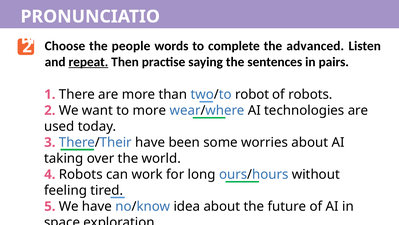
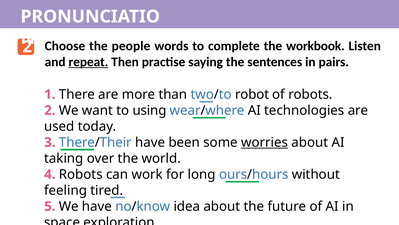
advanced: advanced -> workbook
to more: more -> using
worries underline: none -> present
